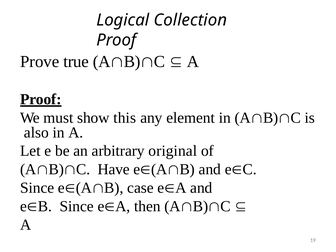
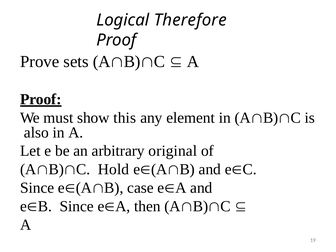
Collection: Collection -> Therefore
true: true -> sets
Have: Have -> Hold
